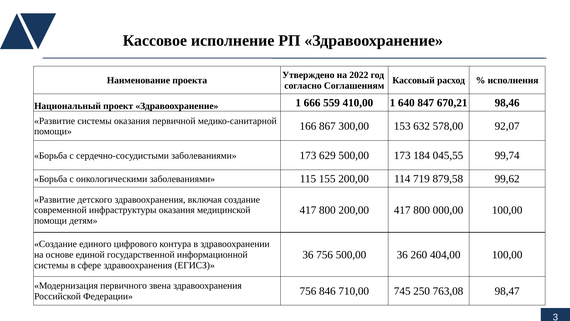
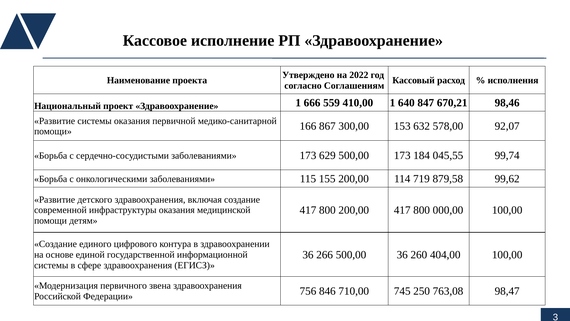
36 756: 756 -> 266
